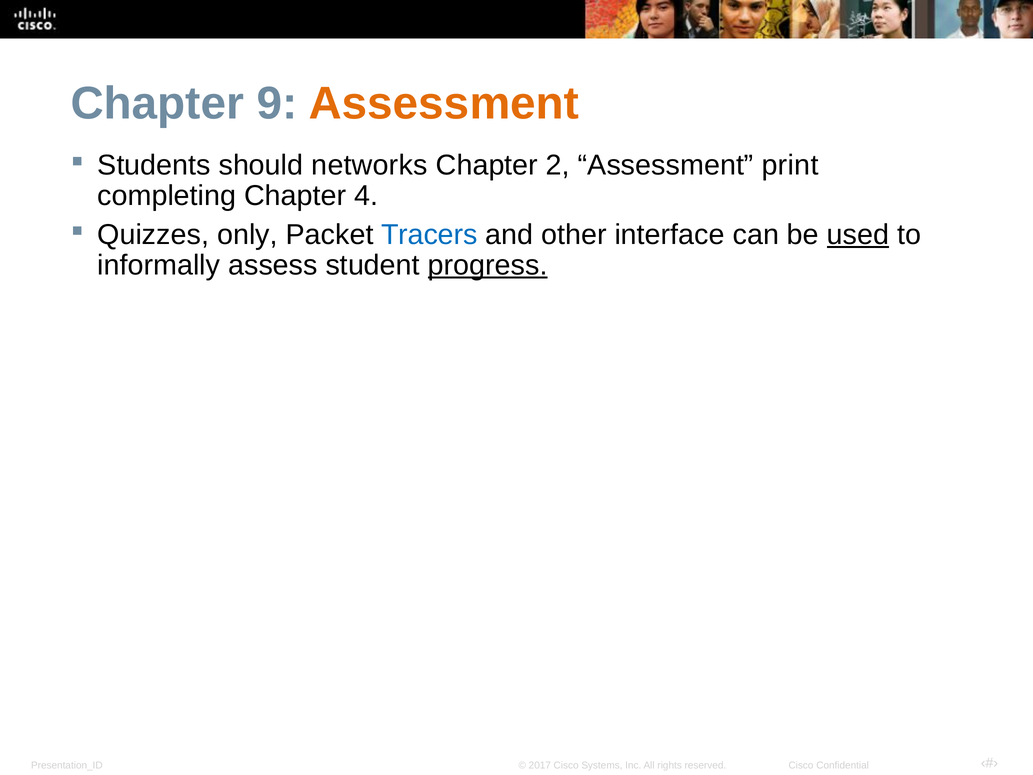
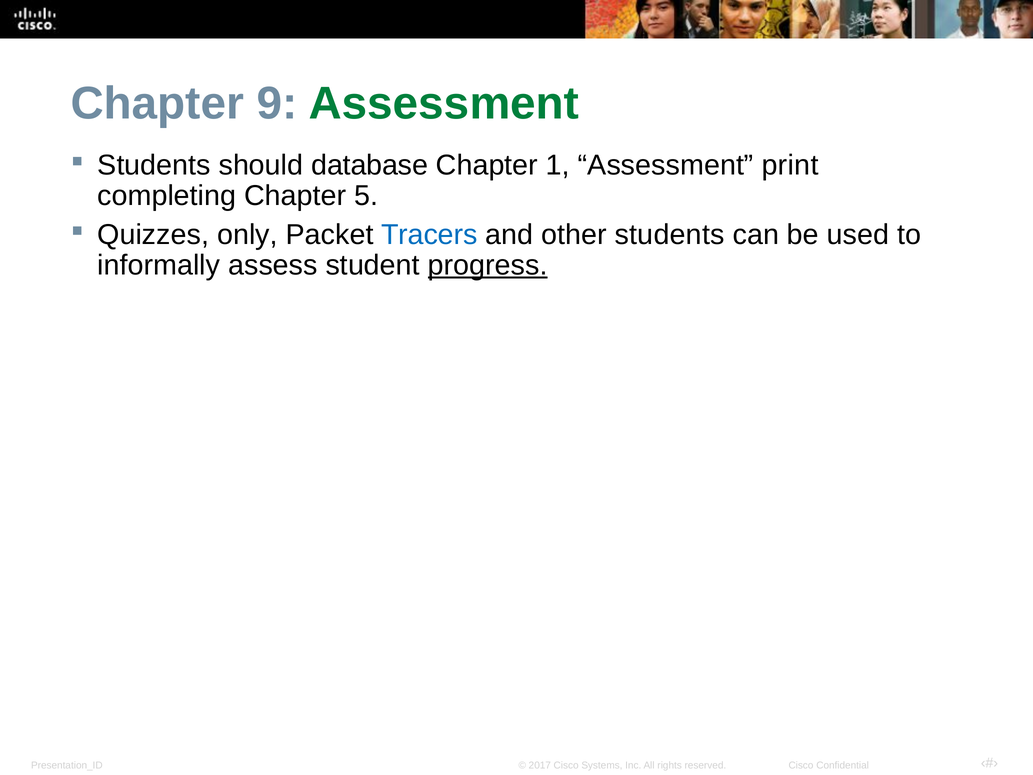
Assessment at (444, 103) colour: orange -> green
networks: networks -> database
2: 2 -> 1
4: 4 -> 5
other interface: interface -> students
used underline: present -> none
